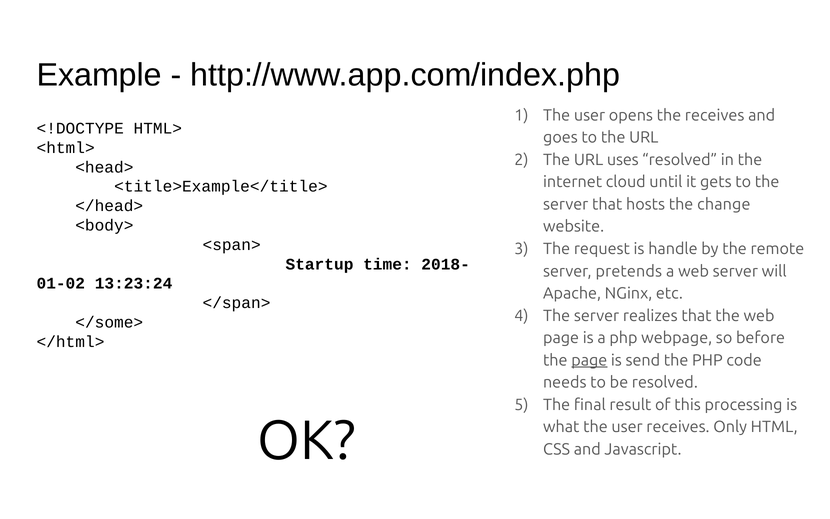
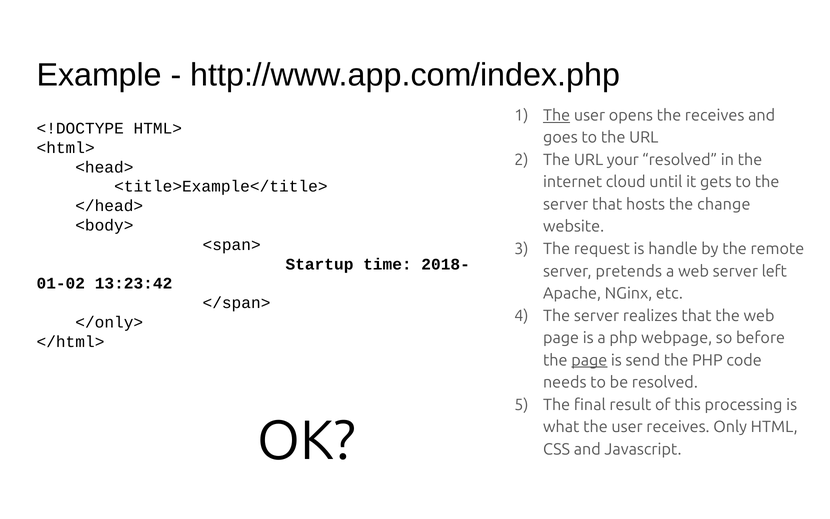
The at (557, 115) underline: none -> present
uses: uses -> your
will: will -> left
13:23:24: 13:23:24 -> 13:23:42
</some>: </some> -> </only>
